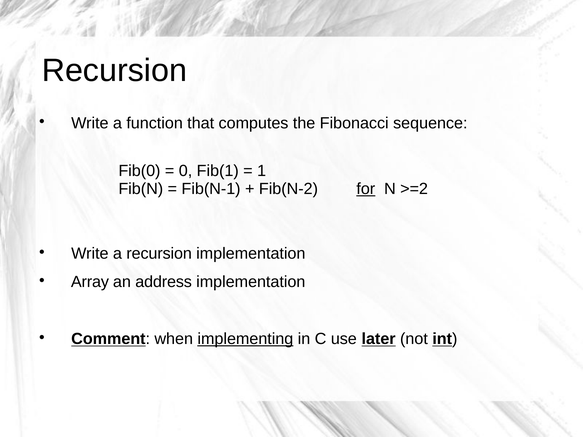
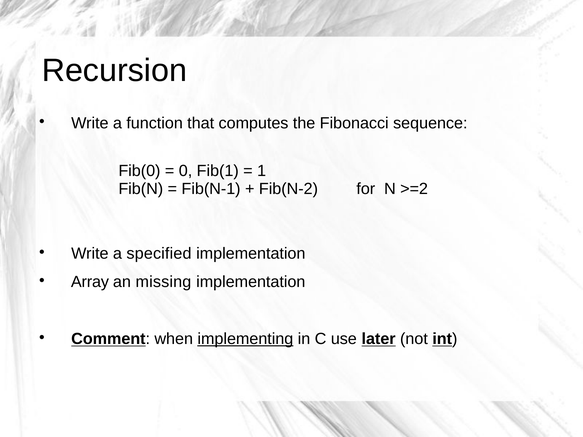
for underline: present -> none
a recursion: recursion -> specified
address: address -> missing
